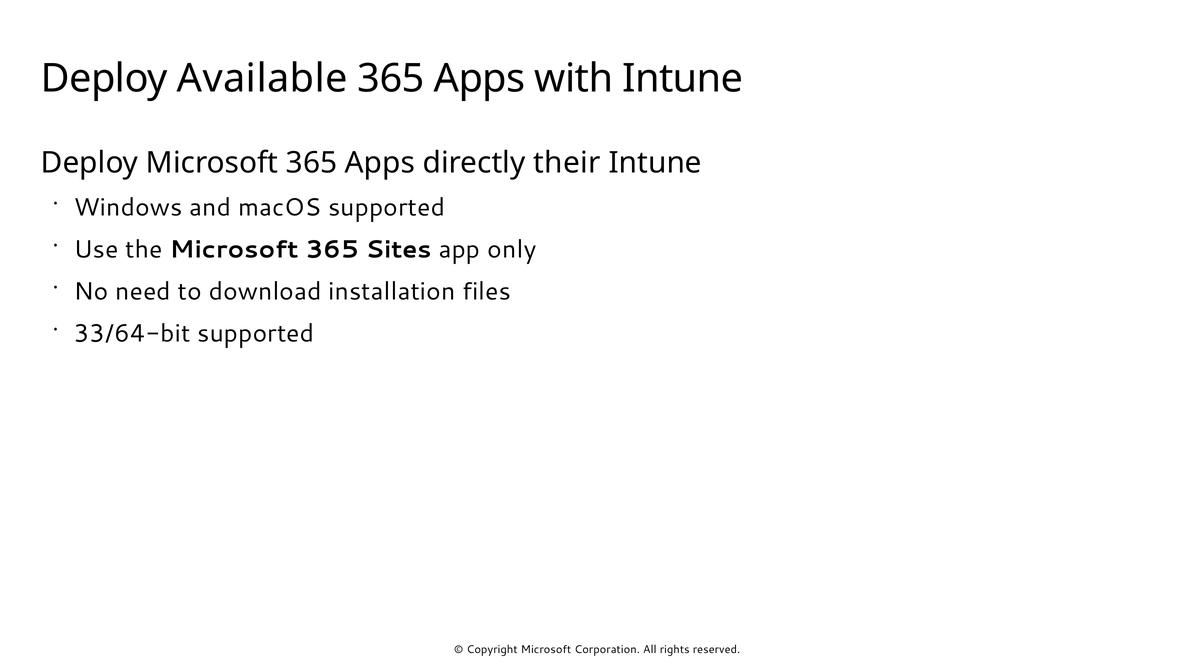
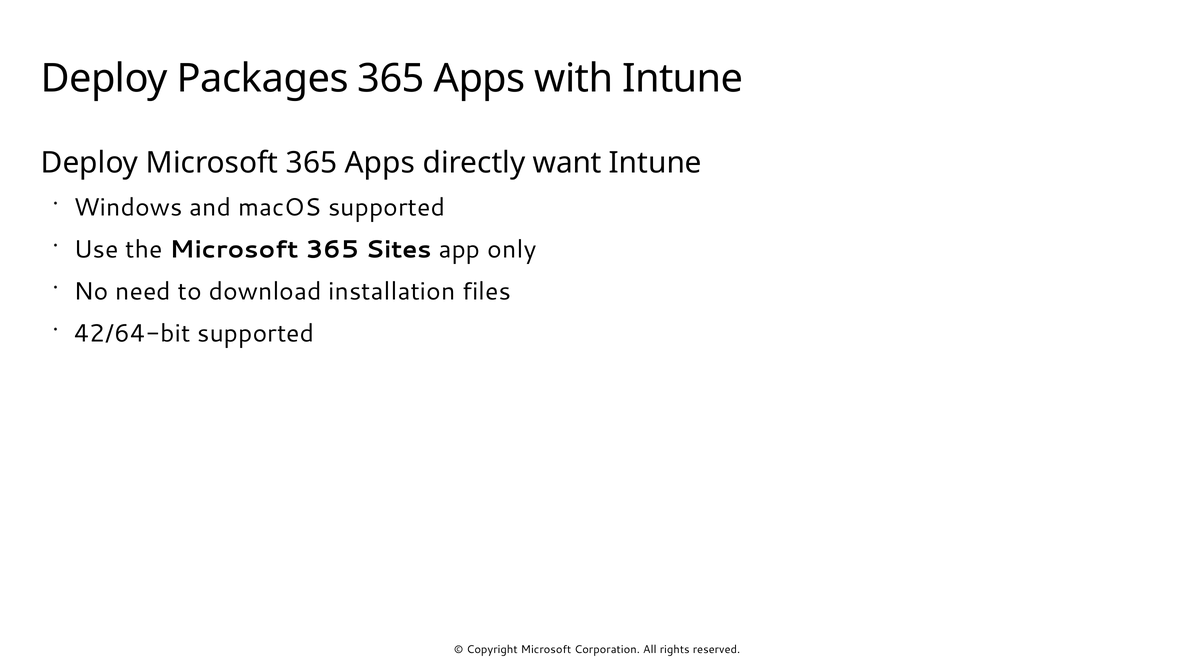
Available: Available -> Packages
their: their -> want
33/64-bit: 33/64-bit -> 42/64-bit
